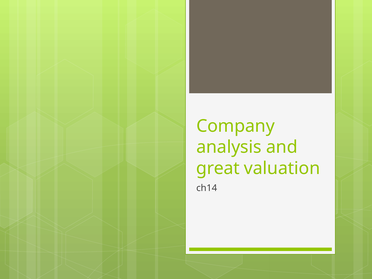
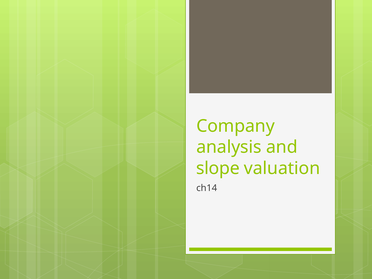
great: great -> slope
